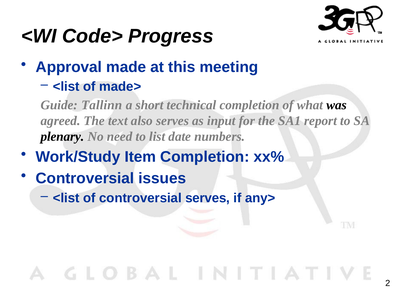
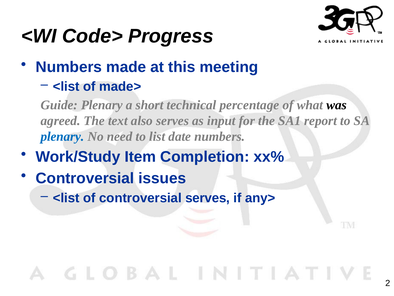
Approval at (69, 67): Approval -> Numbers
Guide Tallinn: Tallinn -> Plenary
technical completion: completion -> percentage
plenary at (62, 136) colour: black -> blue
